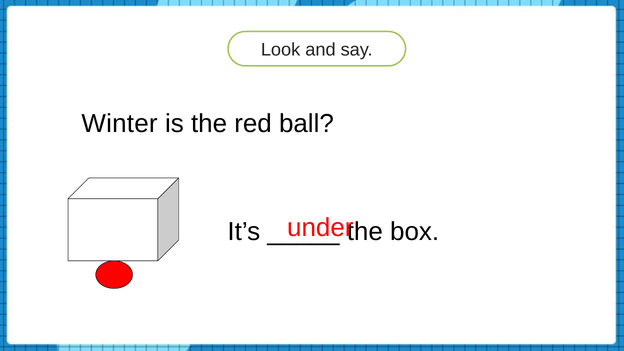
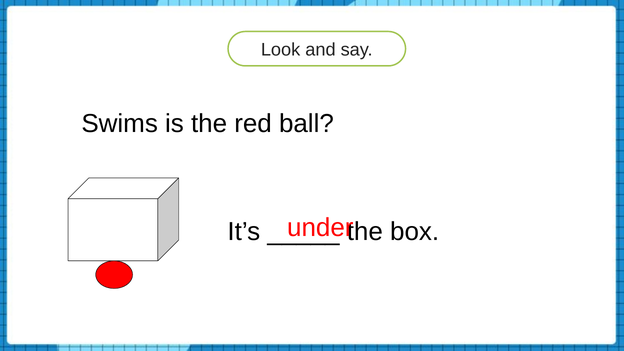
Winter: Winter -> Swims
